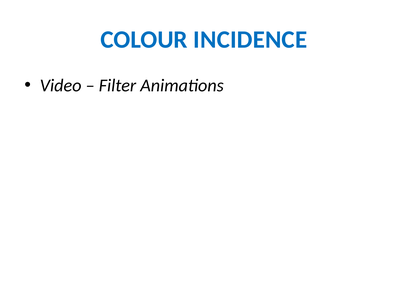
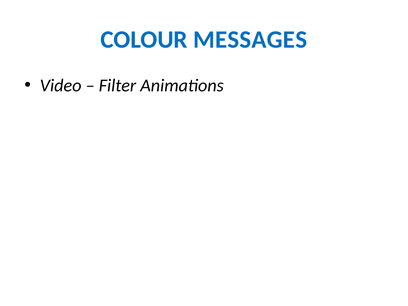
INCIDENCE: INCIDENCE -> MESSAGES
